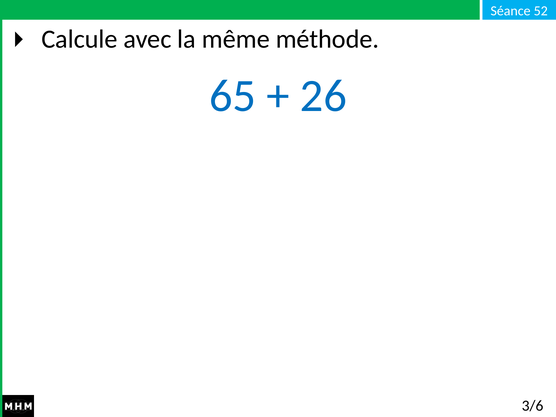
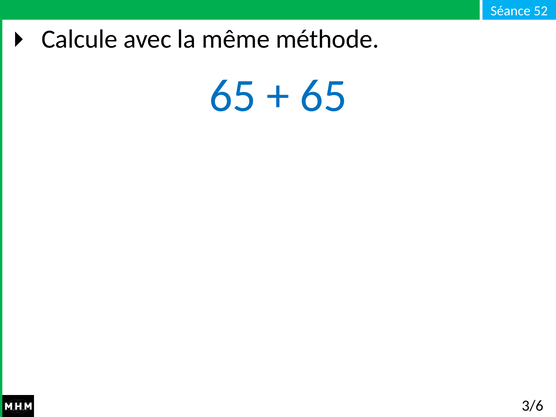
26 at (323, 96): 26 -> 65
